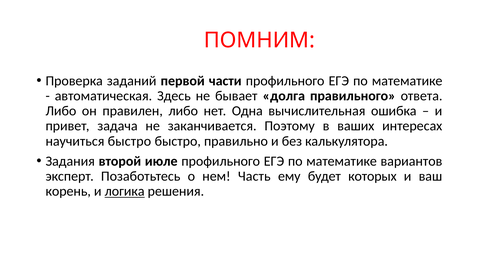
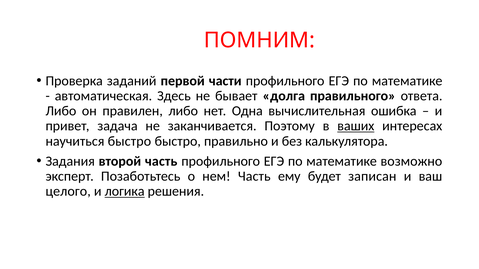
ваших underline: none -> present
второй июле: июле -> часть
вариантов: вариантов -> возможно
которых: которых -> записан
корень: корень -> целого
